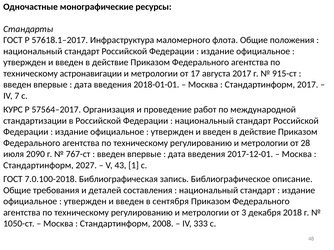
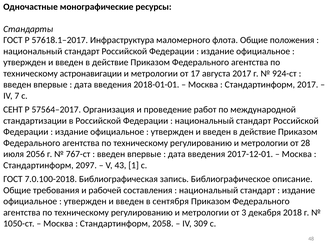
915-ст: 915-ст -> 924-ст
КУРС: КУРС -> СЕНТ
2090: 2090 -> 2056
2027: 2027 -> 2097
деталей: деталей -> рабочей
2008: 2008 -> 2058
333: 333 -> 309
